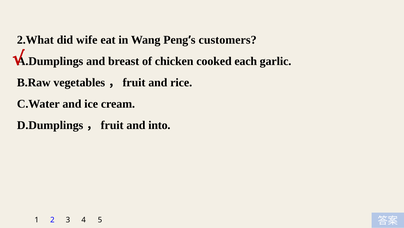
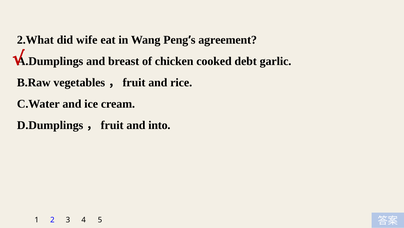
customers: customers -> agreement
each: each -> debt
